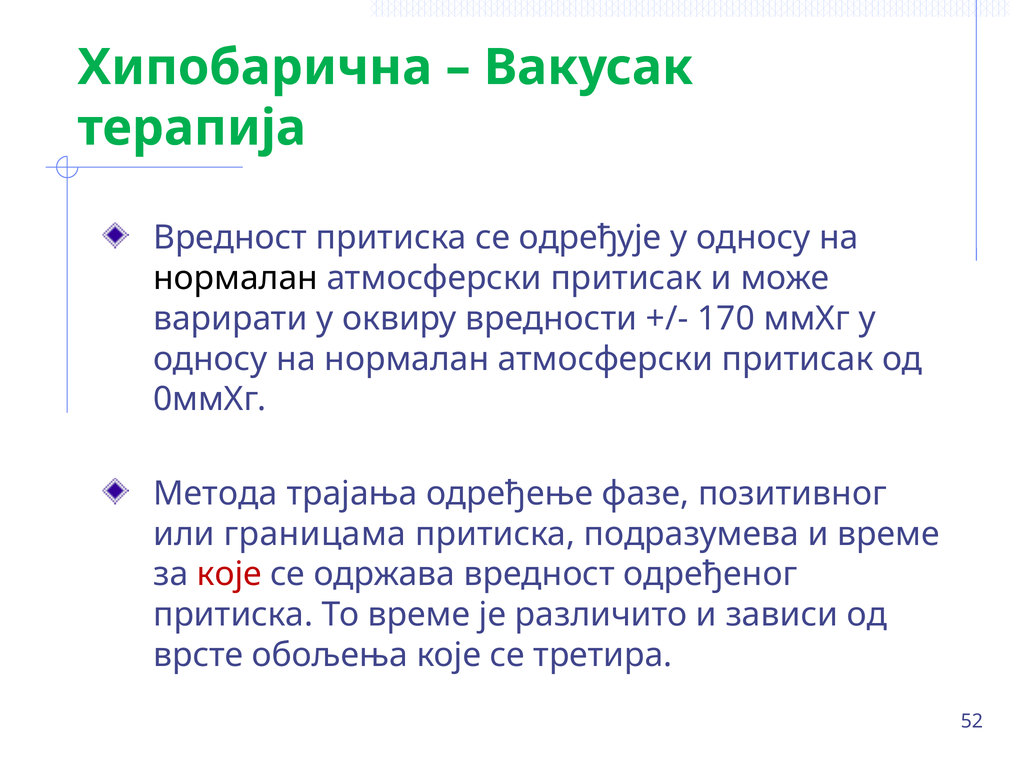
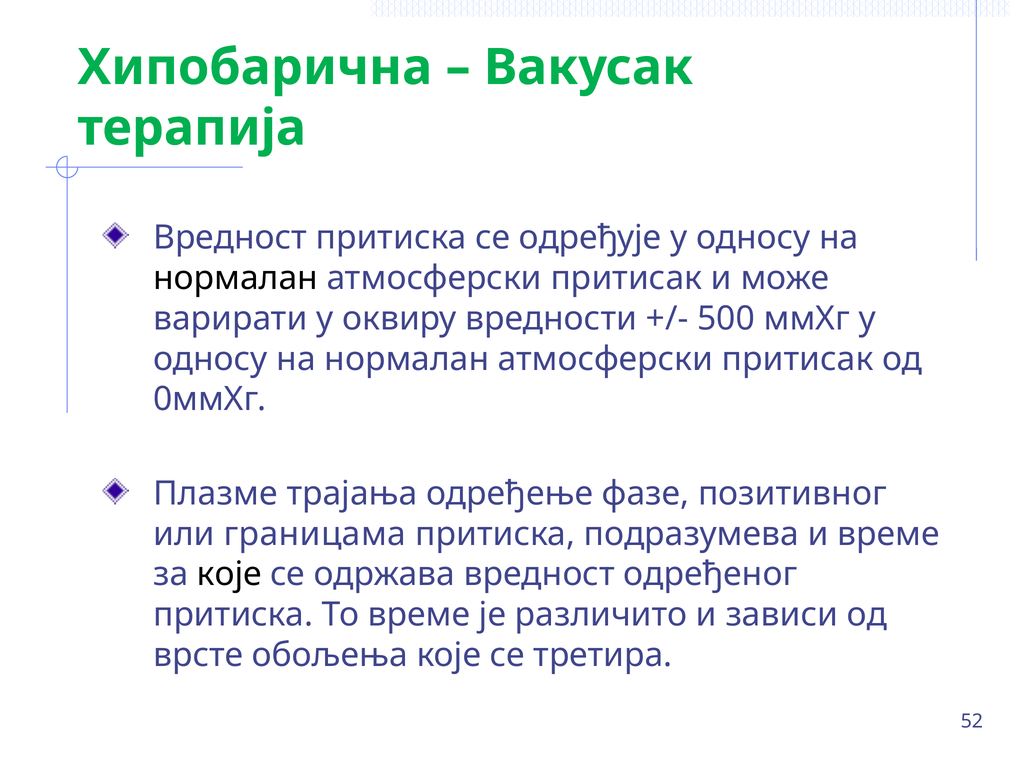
170: 170 -> 500
Метода: Метода -> Плазме
које at (229, 575) colour: red -> black
